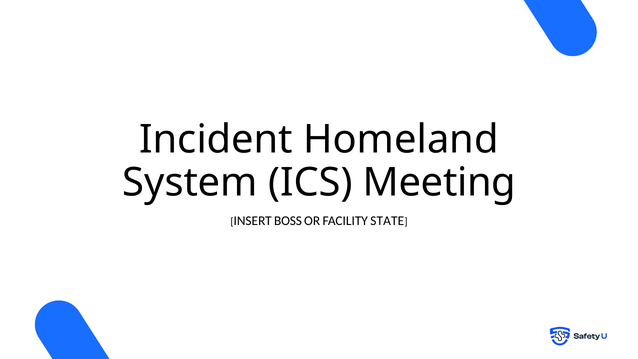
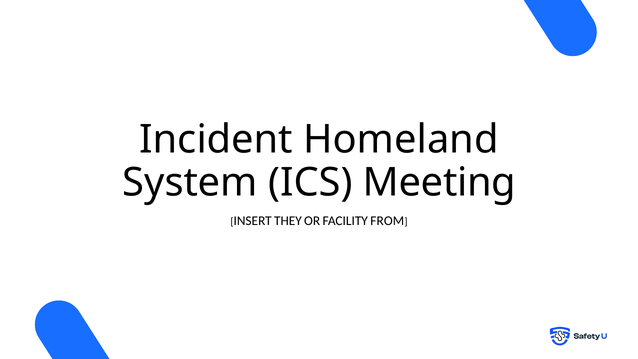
BOSS: BOSS -> THEY
STATE: STATE -> FROM
